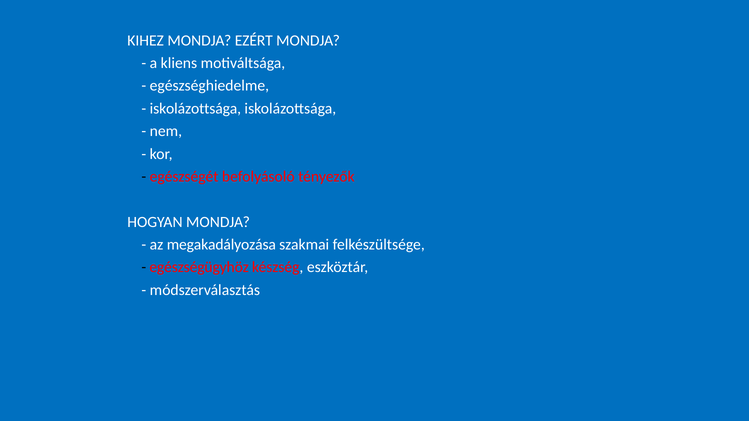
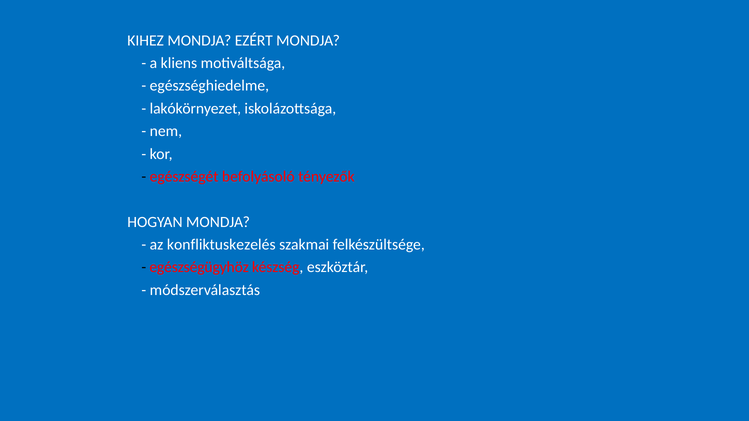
iskolázottsága at (195, 109): iskolázottsága -> lakókörnyezet
megakadályozása: megakadályozása -> konfliktuskezelés
